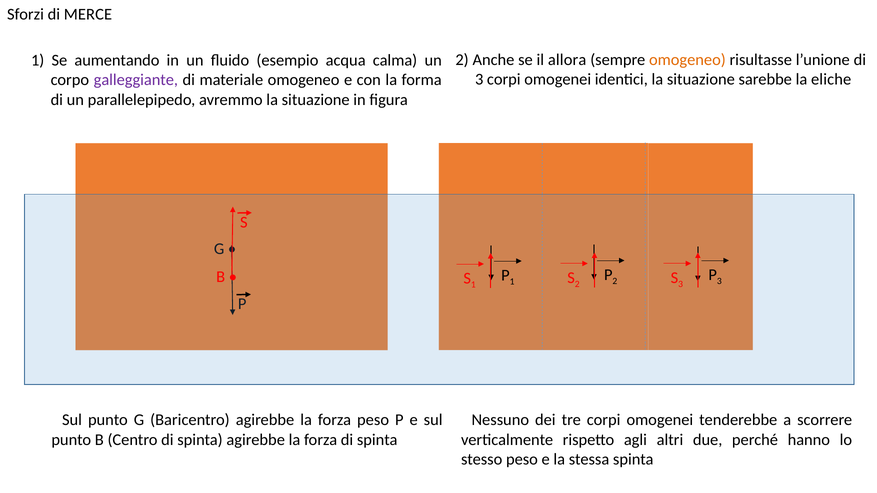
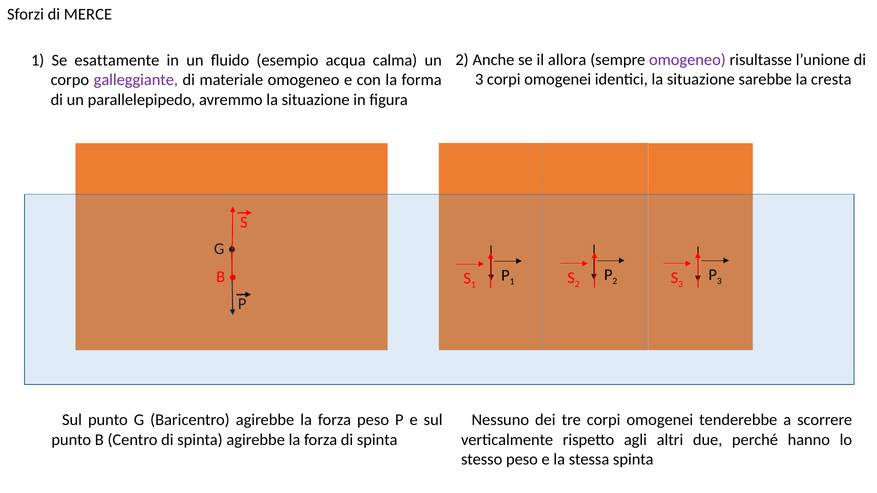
omogeneo at (687, 60) colour: orange -> purple
aumentando: aumentando -> esattamente
eliche: eliche -> cresta
